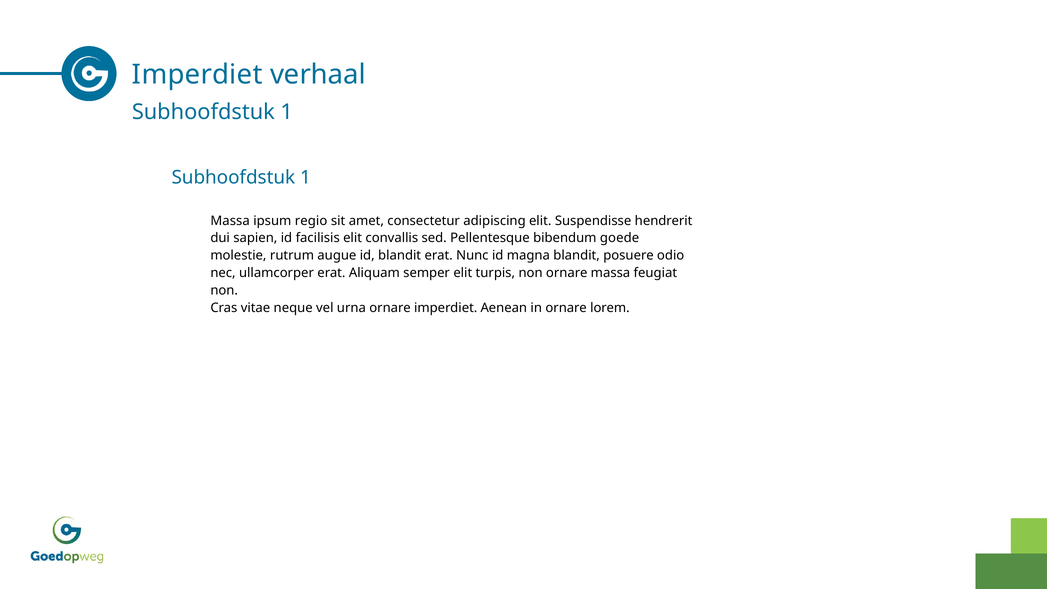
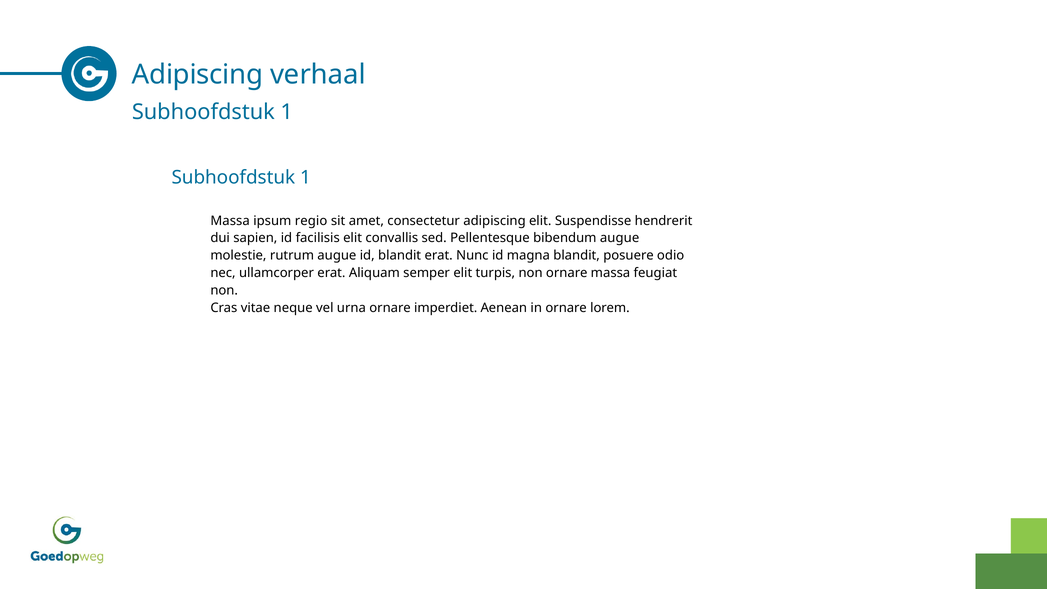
Imperdiet at (197, 75): Imperdiet -> Adipiscing
bibendum goede: goede -> augue
